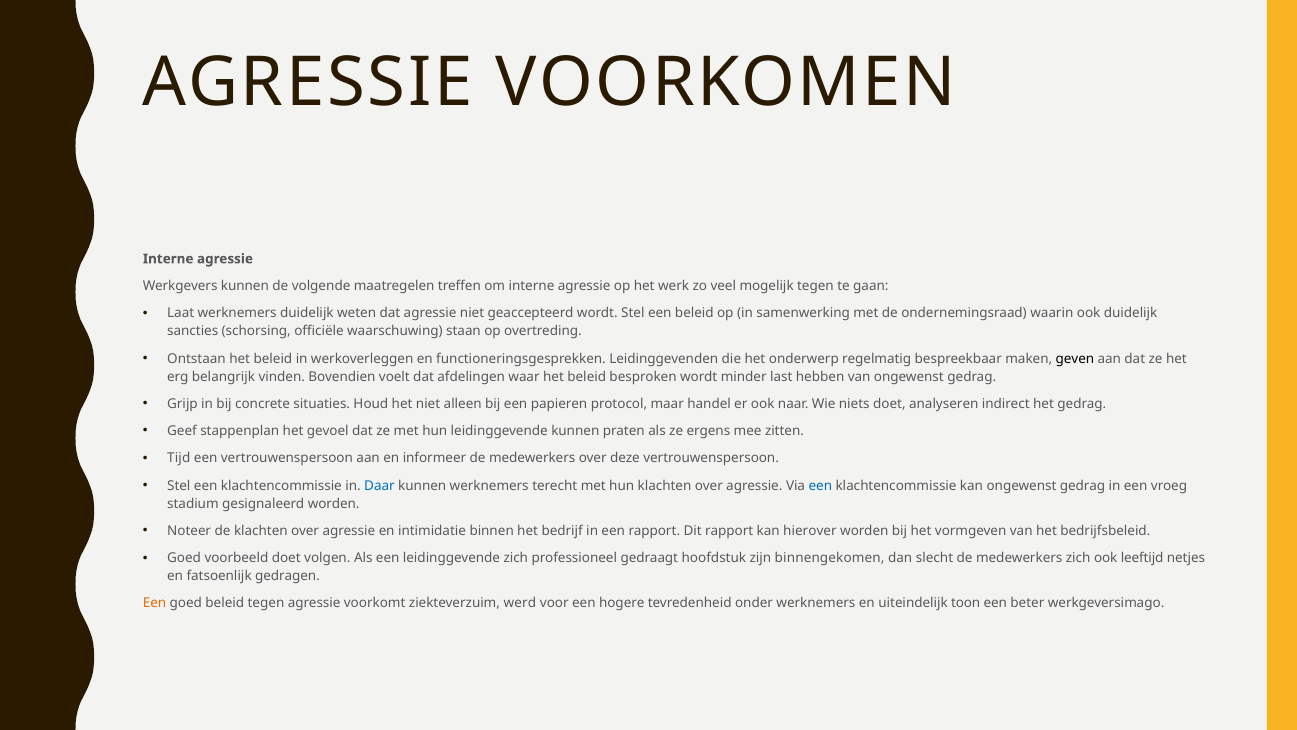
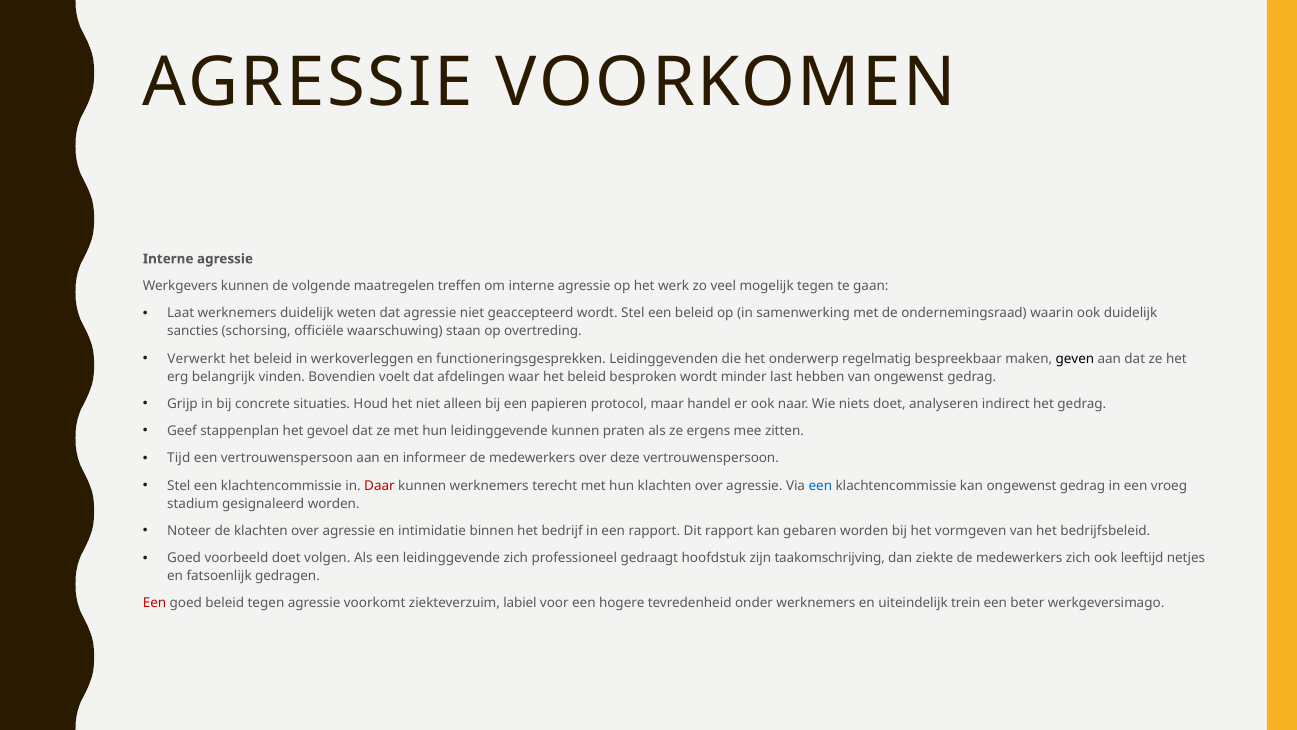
Ontstaan: Ontstaan -> Verwerkt
Daar colour: blue -> red
hierover: hierover -> gebaren
binnengekomen: binnengekomen -> taakomschrijving
slecht: slecht -> ziekte
Een at (155, 603) colour: orange -> red
werd: werd -> labiel
toon: toon -> trein
